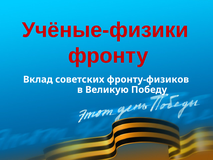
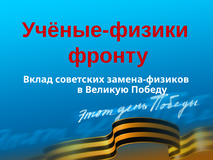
фронту-физиков: фронту-физиков -> замена-физиков
